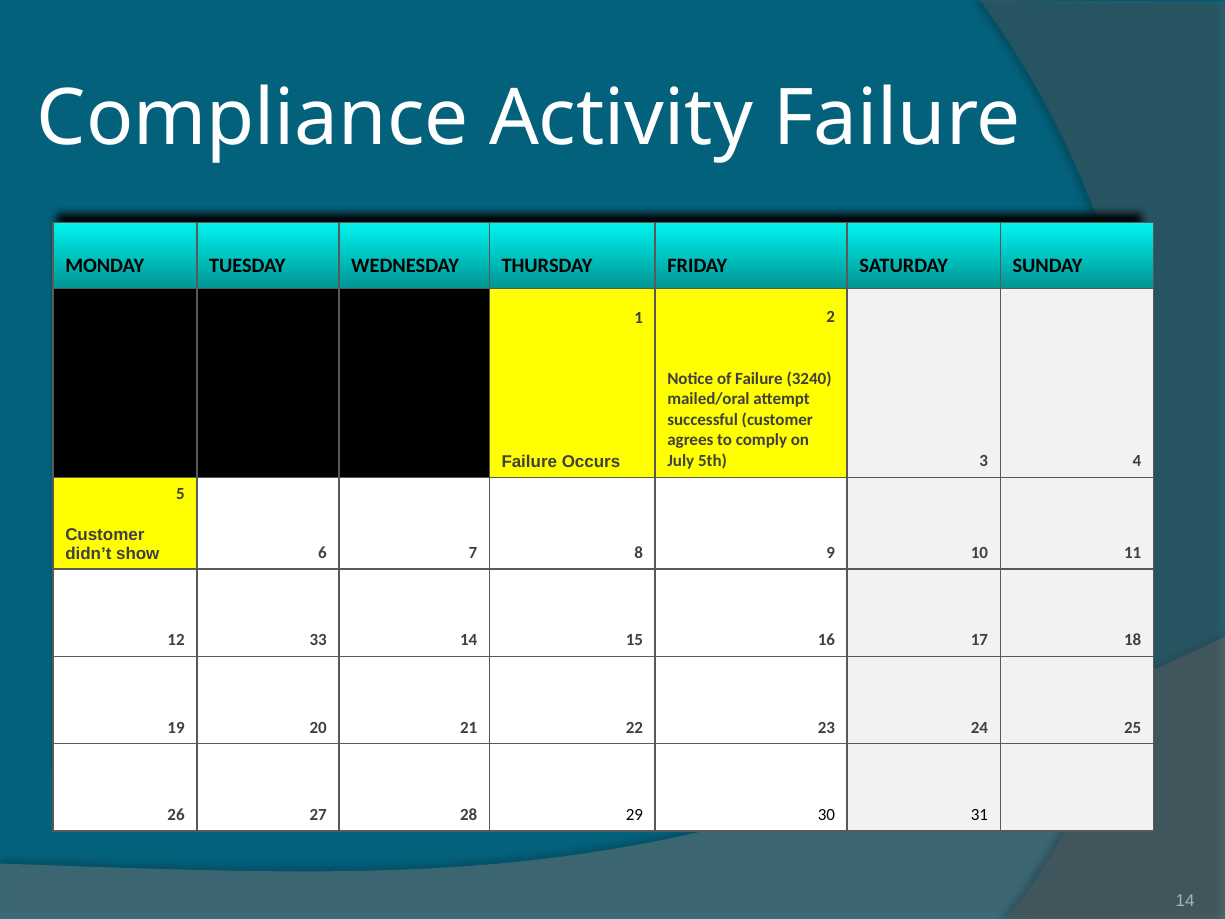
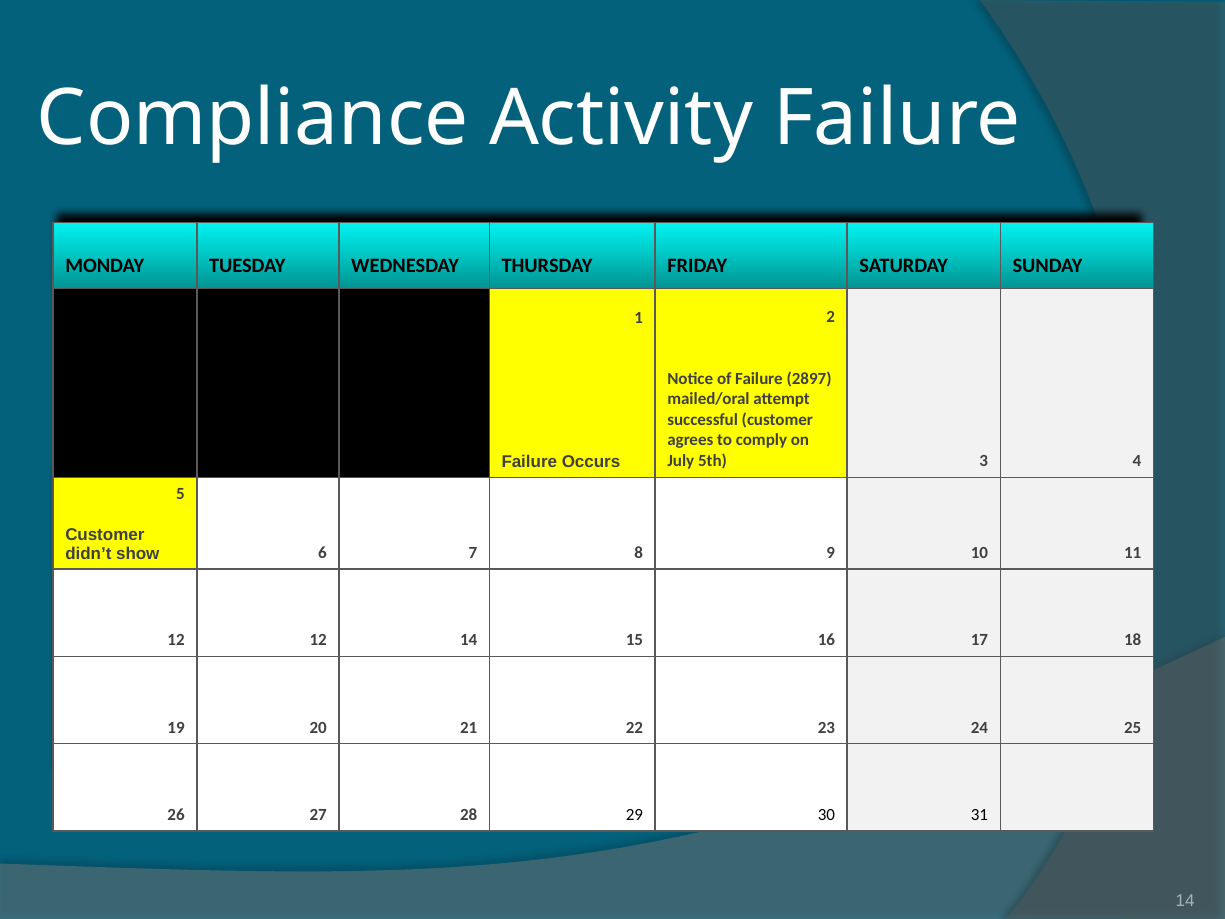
3240: 3240 -> 2897
12 33: 33 -> 12
